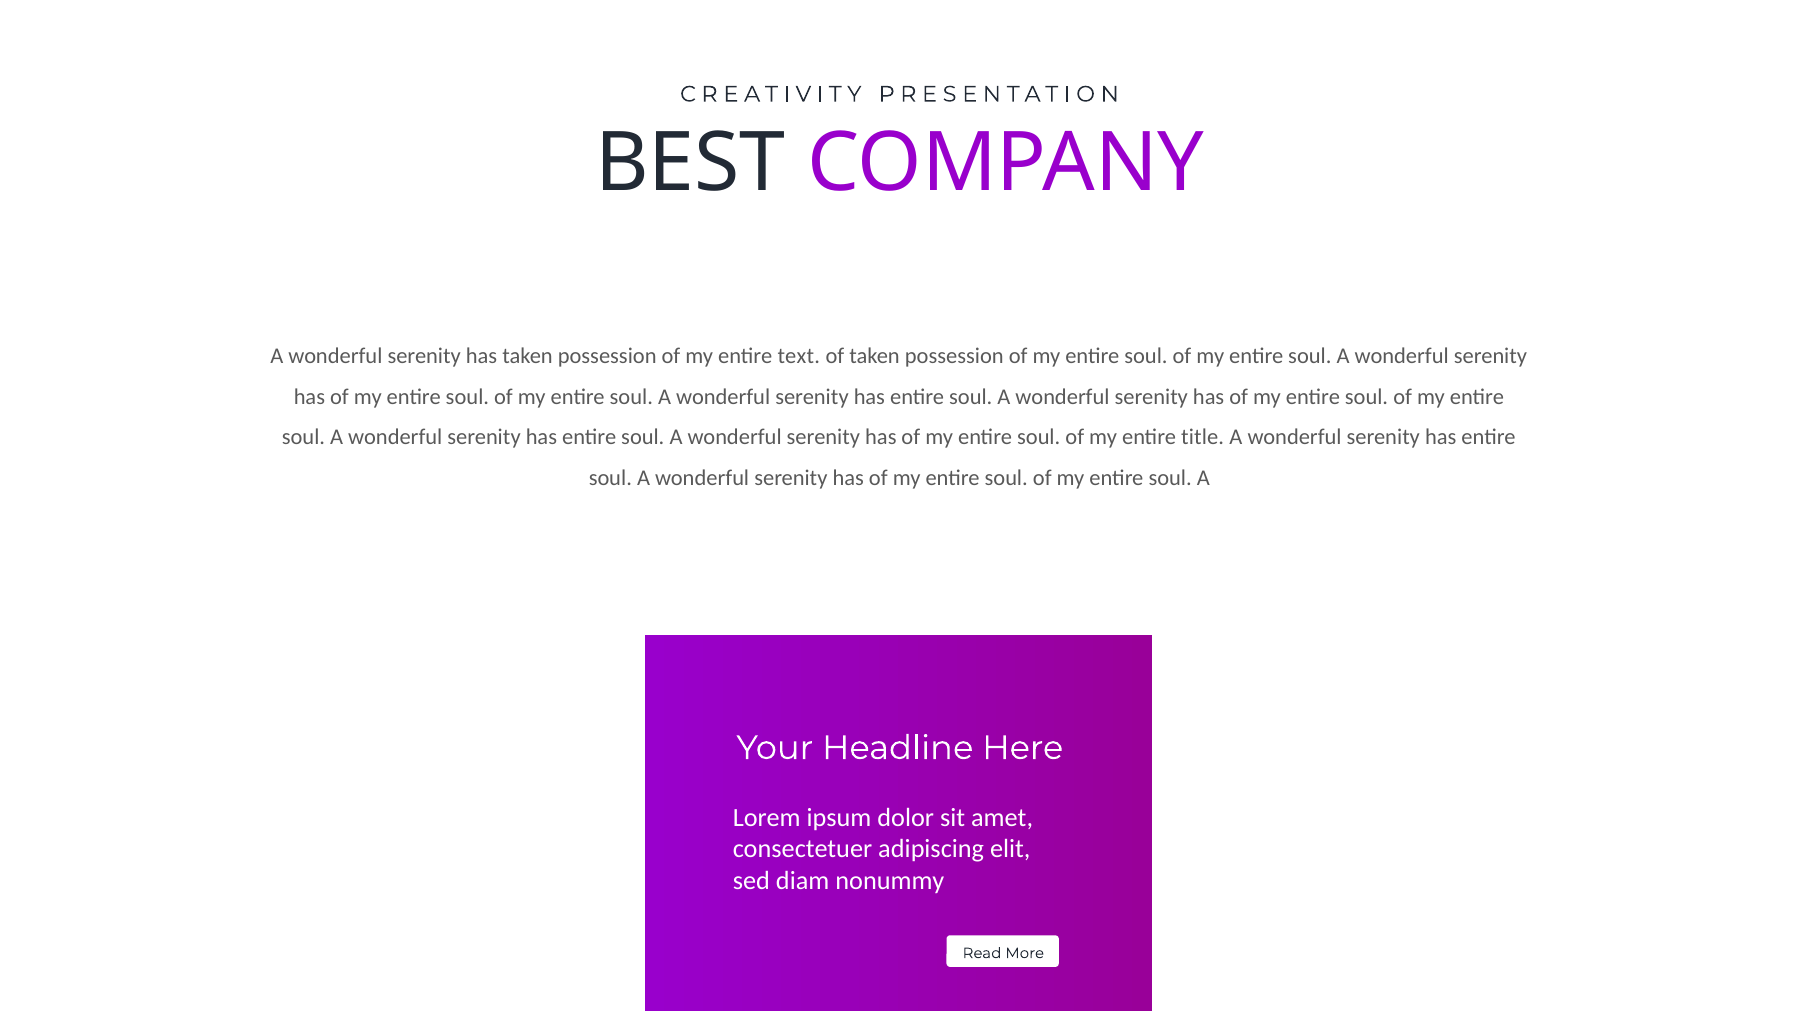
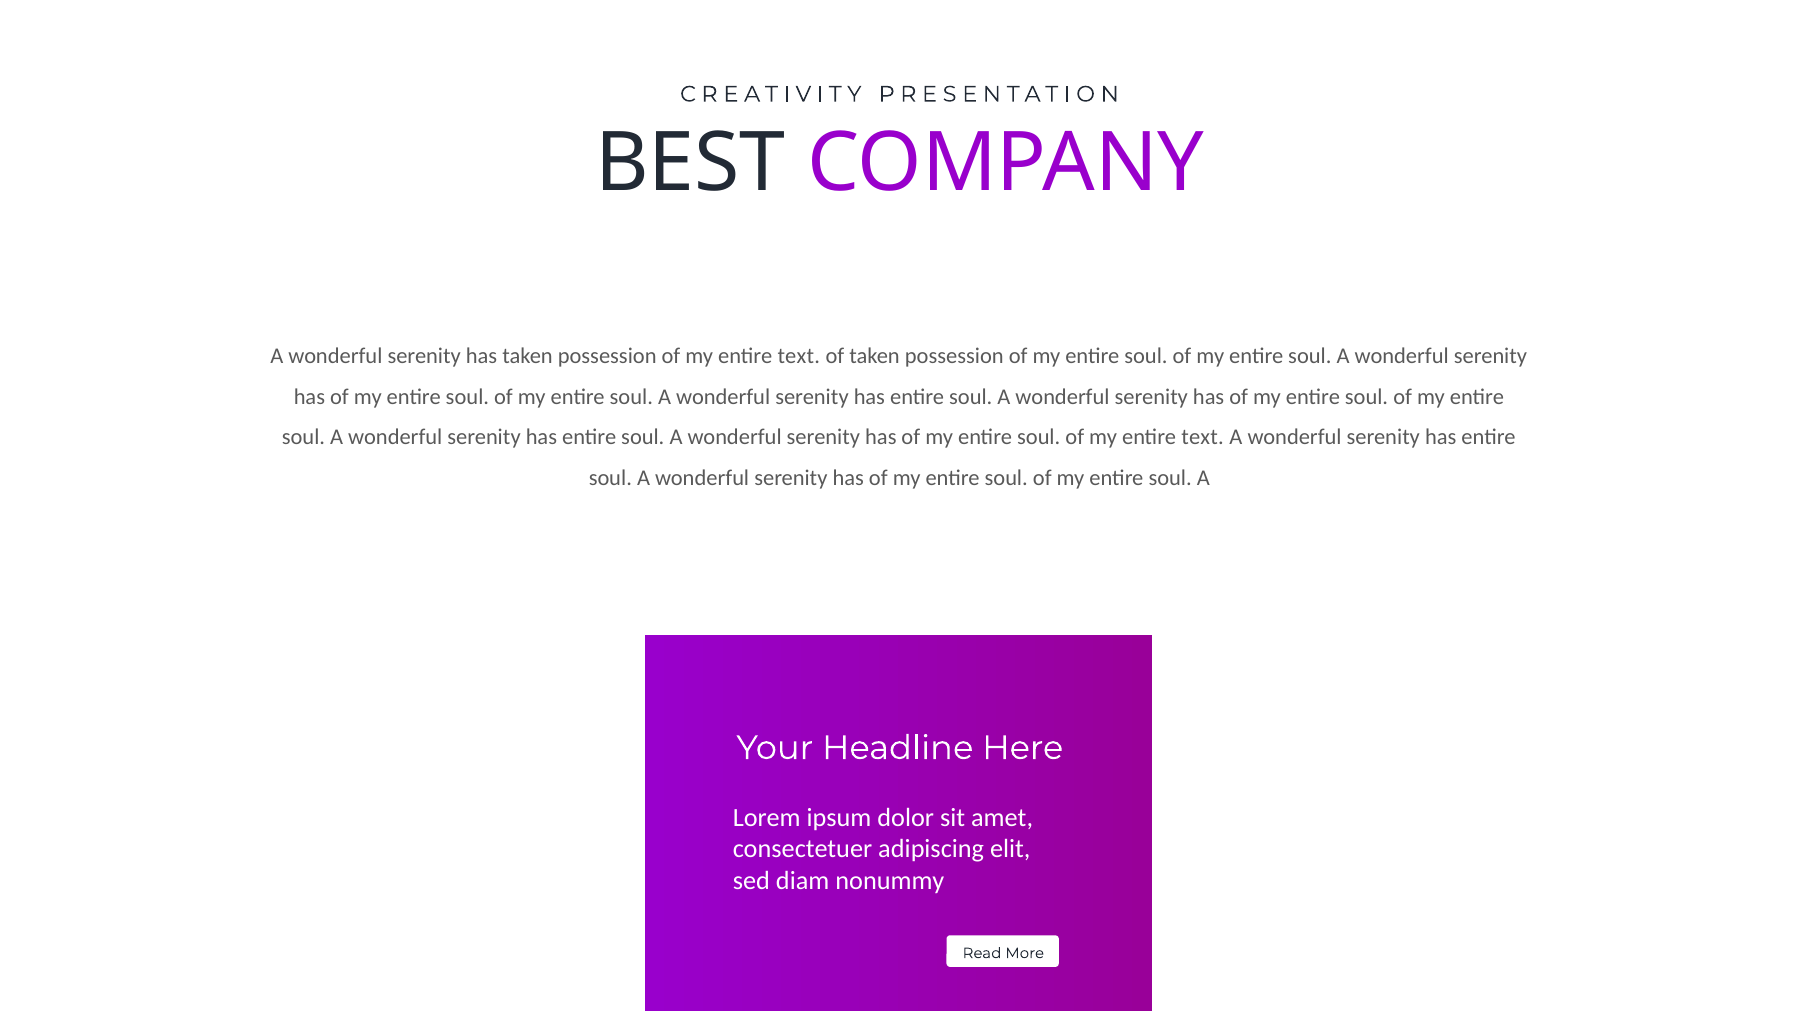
title at (1203, 437): title -> text
